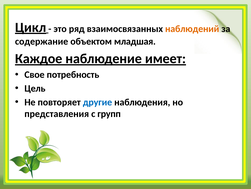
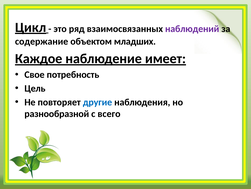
наблюдений colour: orange -> purple
младшая: младшая -> младших
представления: представления -> разнообразной
групп: групп -> всего
